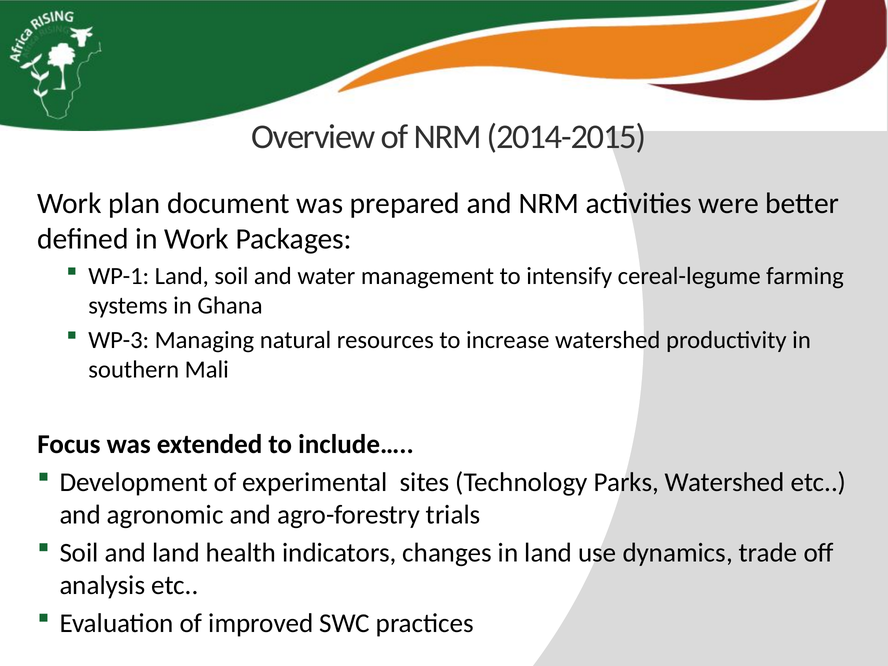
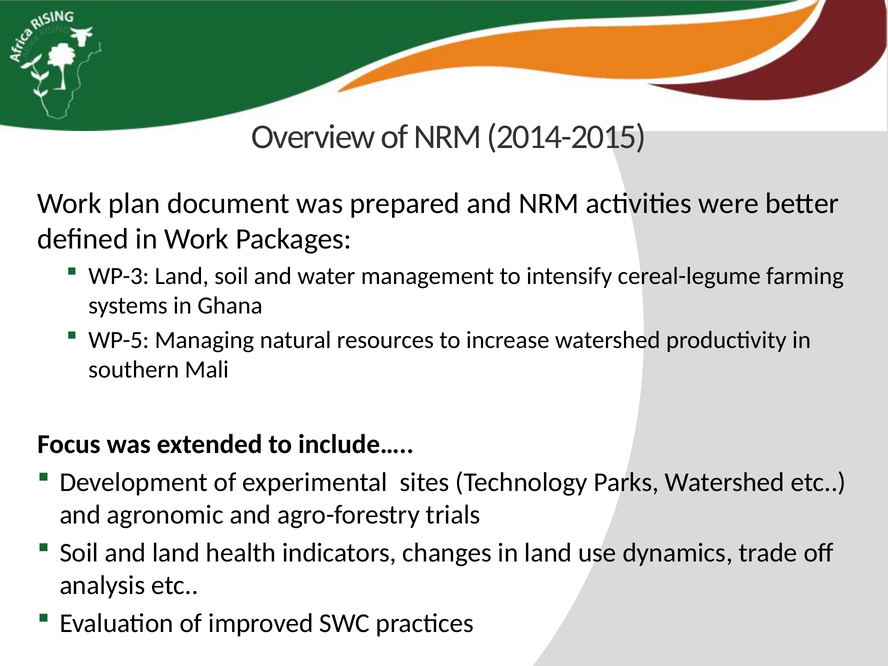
WP-1: WP-1 -> WP-3
WP-3: WP-3 -> WP-5
